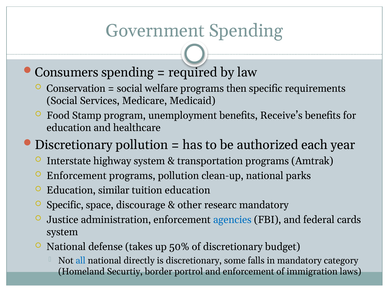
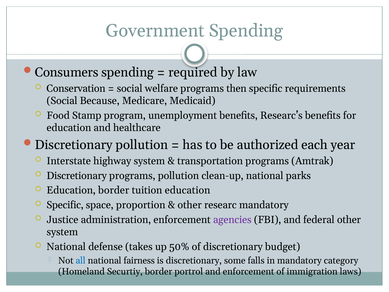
Services: Services -> Because
Receive’s: Receive’s -> Researc’s
Enforcement at (77, 175): Enforcement -> Discretionary
Education similar: similar -> border
discourage: discourage -> proportion
agencies colour: blue -> purple
federal cards: cards -> other
directly: directly -> fairness
